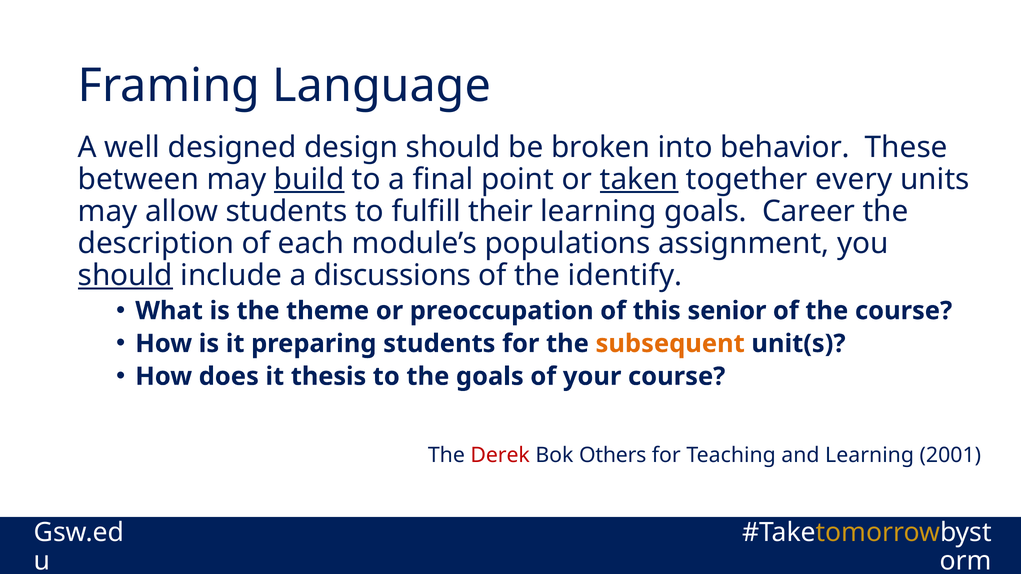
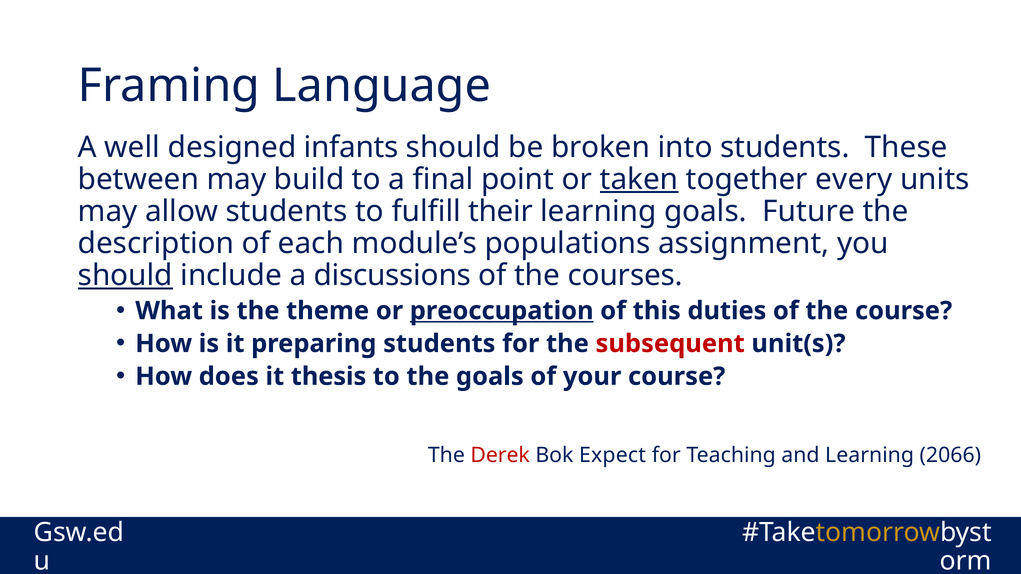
design: design -> infants
into behavior: behavior -> students
build underline: present -> none
Career: Career -> Future
identify: identify -> courses
preoccupation underline: none -> present
senior: senior -> duties
subsequent colour: orange -> red
Others: Others -> Expect
2001: 2001 -> 2066
